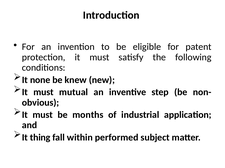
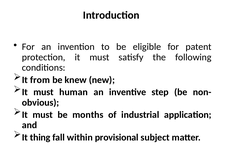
none: none -> from
mutual: mutual -> human
performed: performed -> provisional
